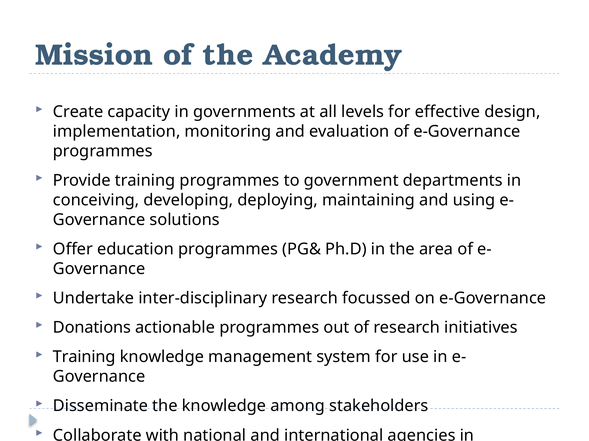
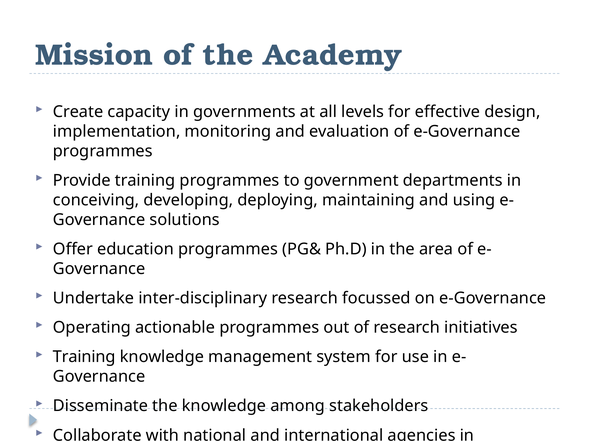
Donations: Donations -> Operating
